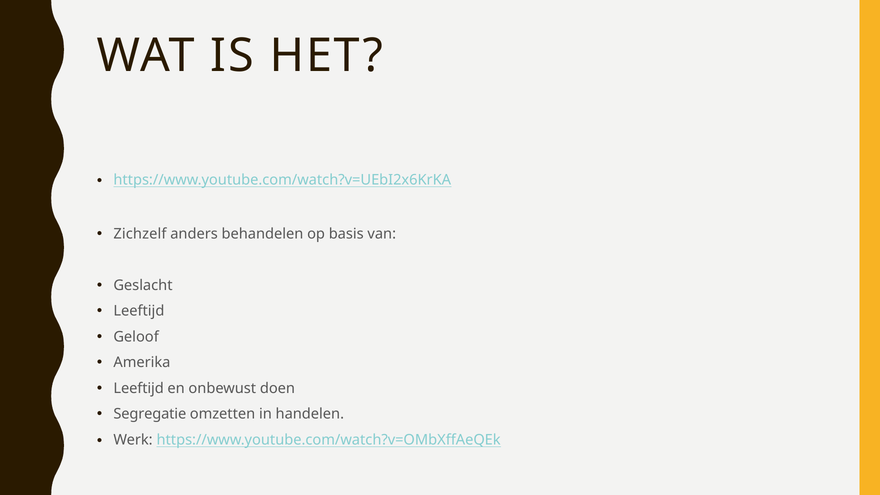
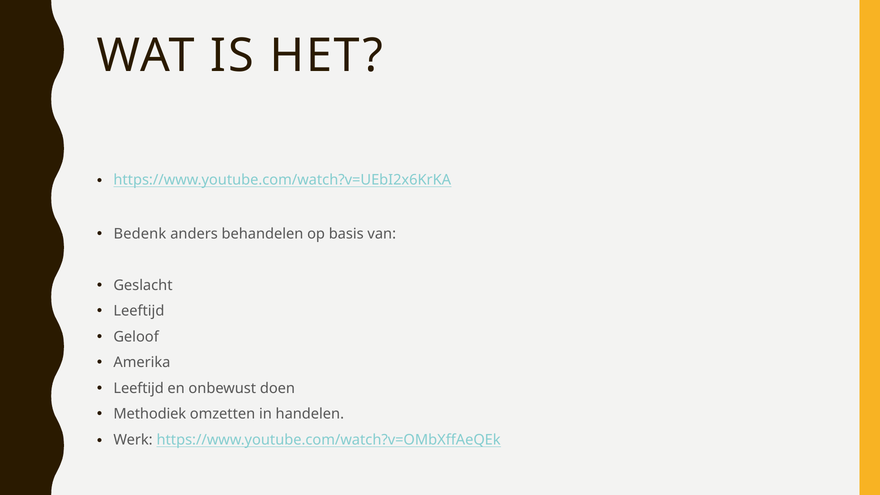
Zichzelf: Zichzelf -> Bedenk
Segregatie: Segregatie -> Methodiek
